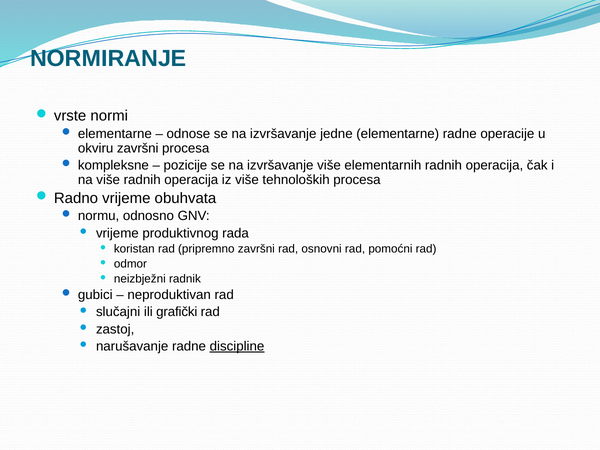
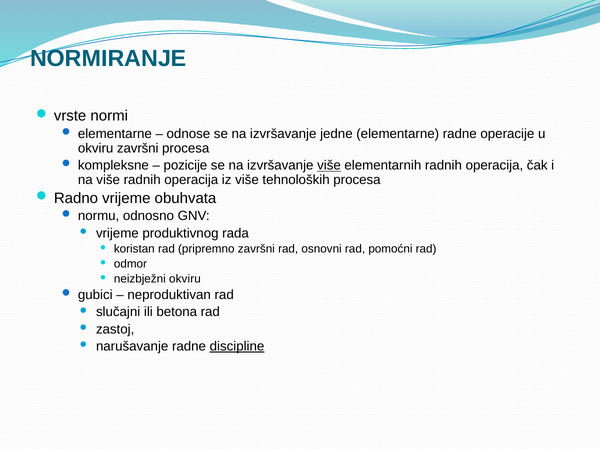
više at (329, 165) underline: none -> present
neizbježni radnik: radnik -> okviru
grafički: grafički -> betona
